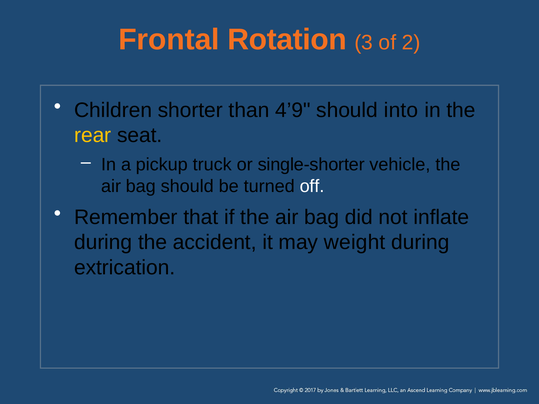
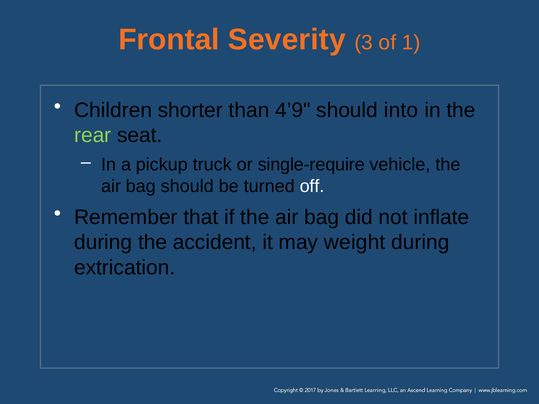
Rotation: Rotation -> Severity
2: 2 -> 1
rear colour: yellow -> light green
single-shorter: single-shorter -> single-require
